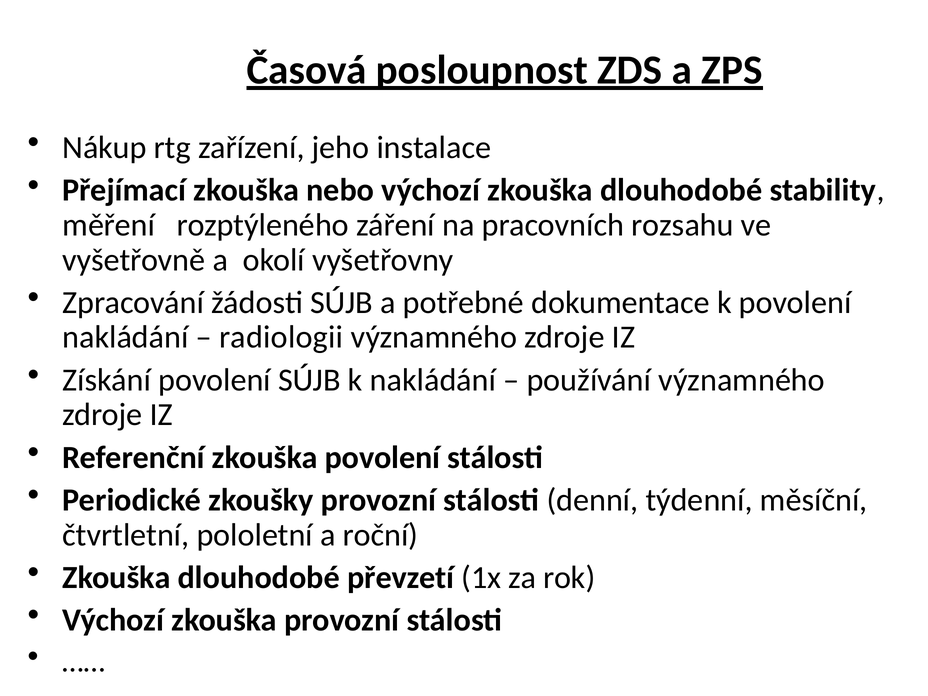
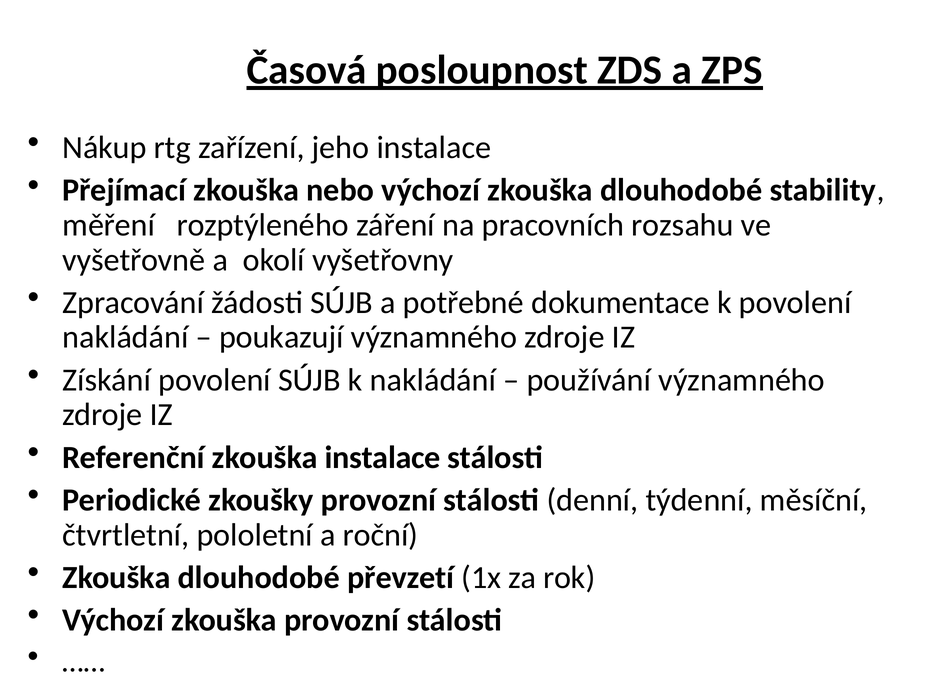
radiologii: radiologii -> poukazují
zkouška povolení: povolení -> instalace
